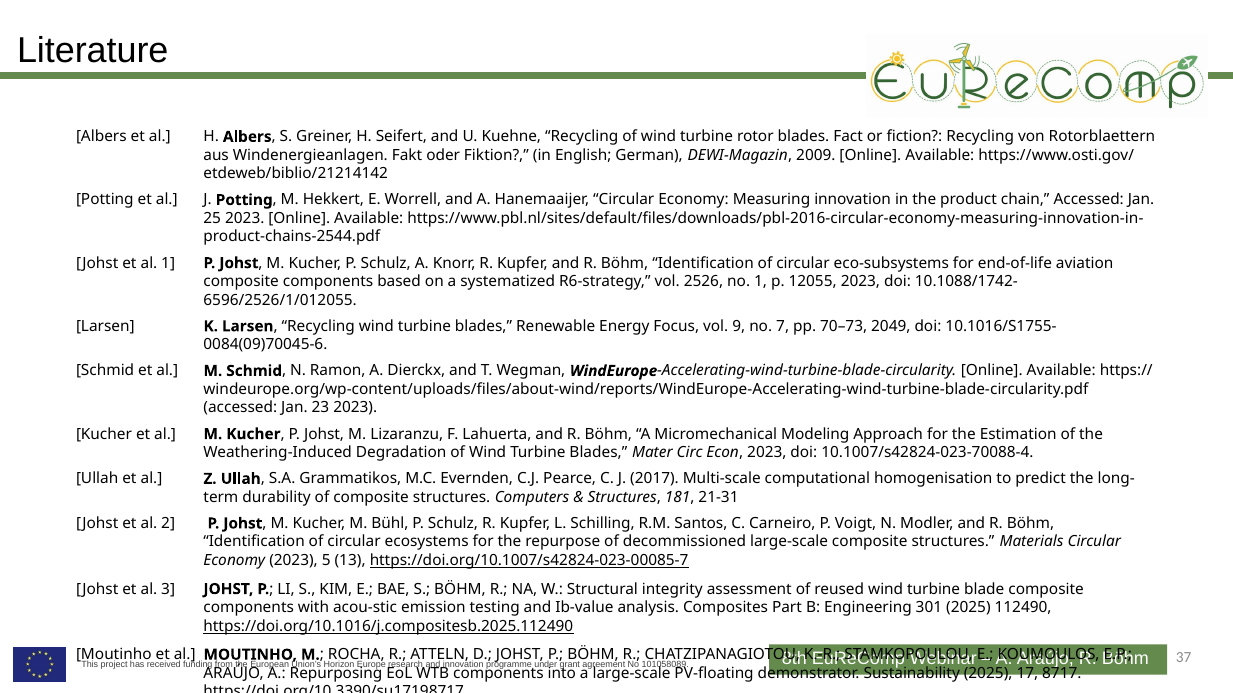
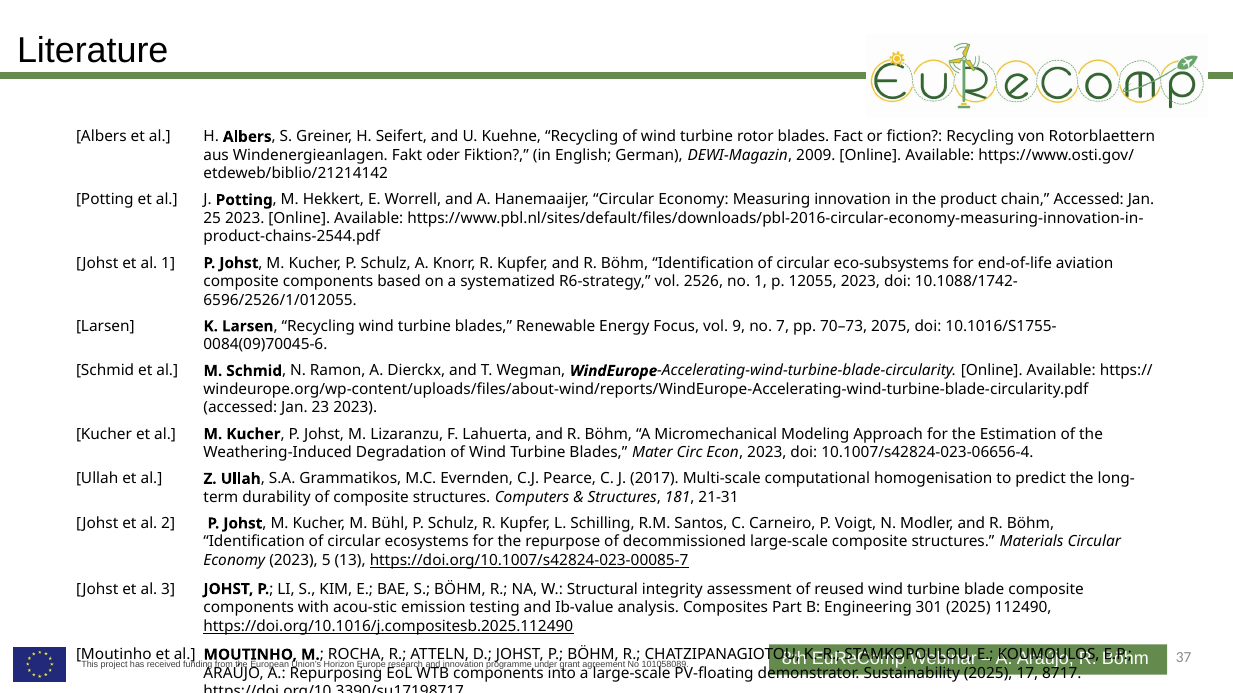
2049: 2049 -> 2075
10.1007/s42824-023-70088-4: 10.1007/s42824-023-70088-4 -> 10.1007/s42824-023-06656-4
